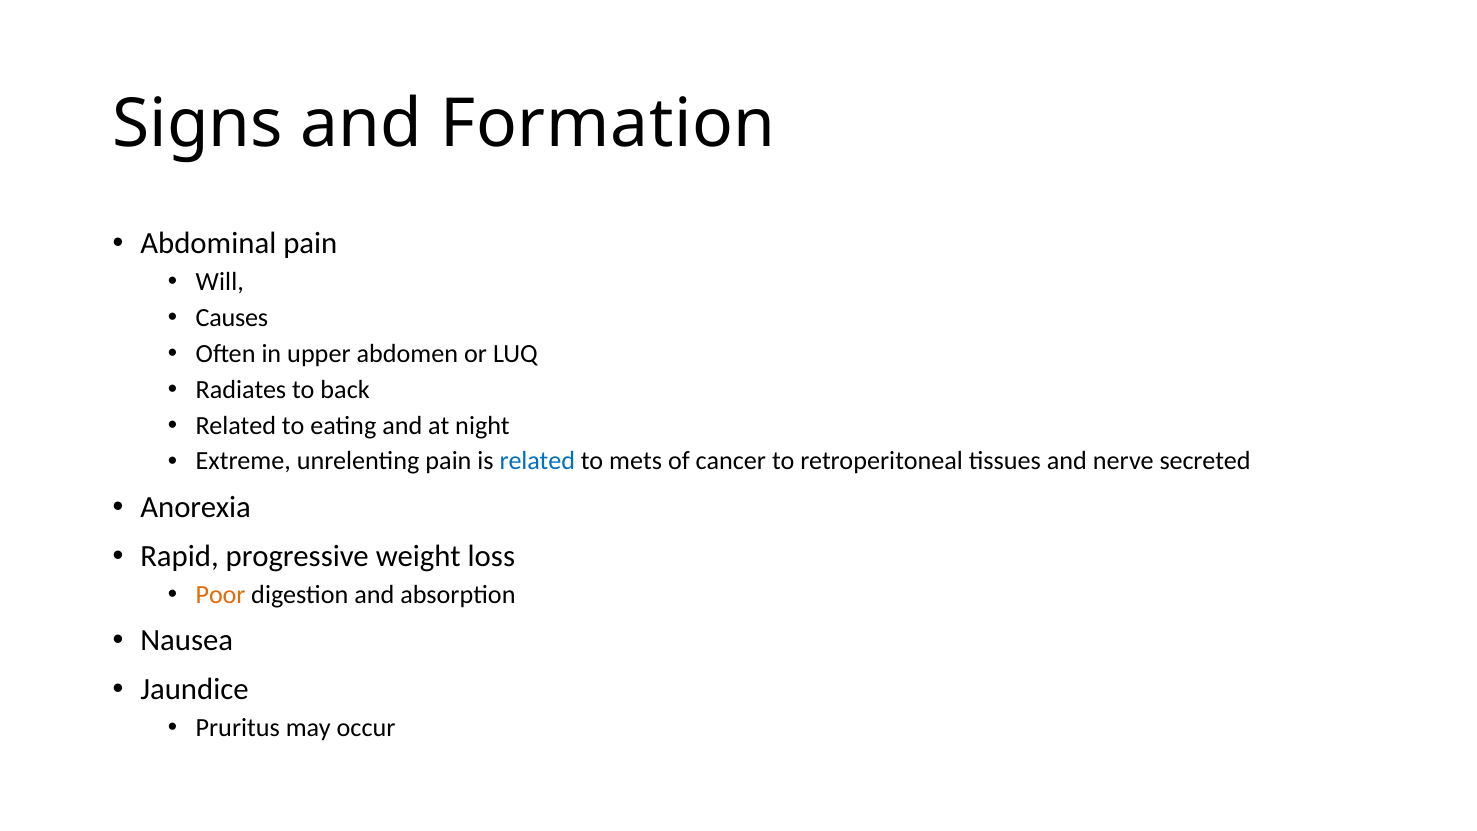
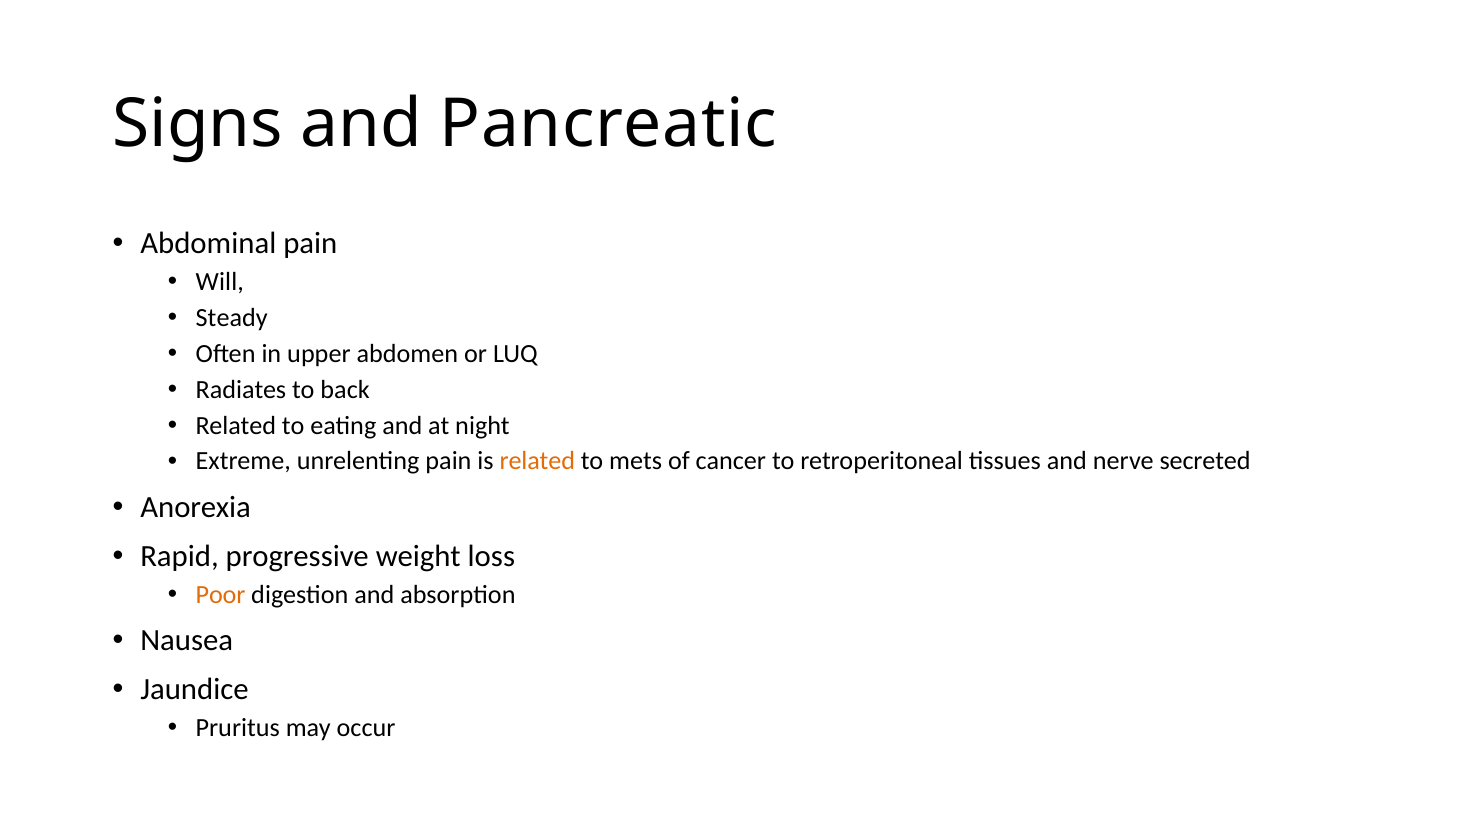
Formation: Formation -> Pancreatic
Causes: Causes -> Steady
related at (537, 461) colour: blue -> orange
